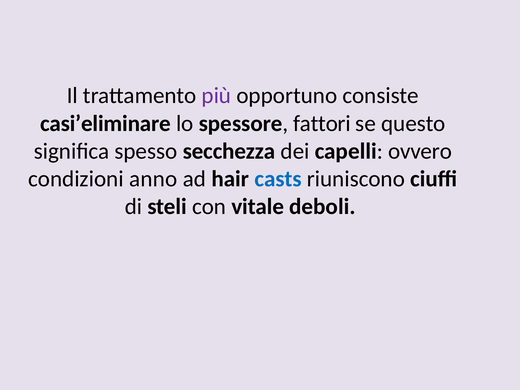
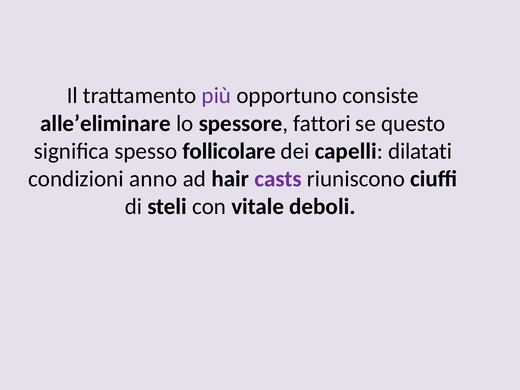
casi’eliminare: casi’eliminare -> alle’eliminare
secchezza: secchezza -> follicolare
ovvero: ovvero -> dilatati
casts colour: blue -> purple
